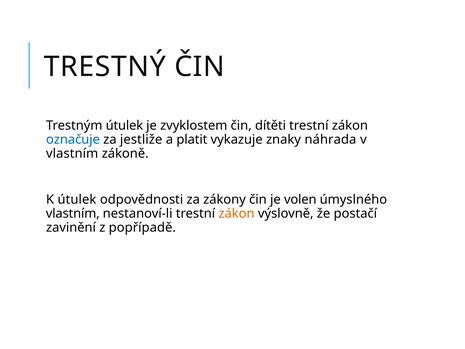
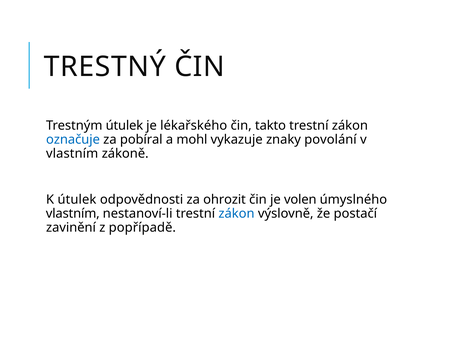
zvyklostem: zvyklostem -> lékařského
dítěti: dítěti -> takto
jestliže: jestliže -> pobíral
platit: platit -> mohl
náhrada: náhrada -> povolání
zákony: zákony -> ohrozit
zákon at (236, 213) colour: orange -> blue
